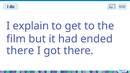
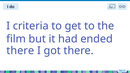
explain: explain -> criteria
